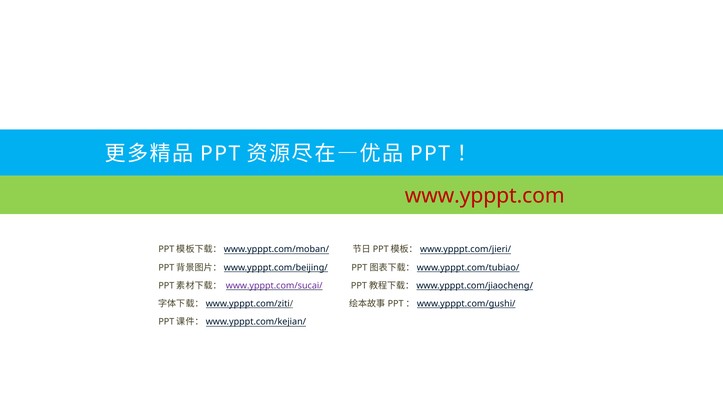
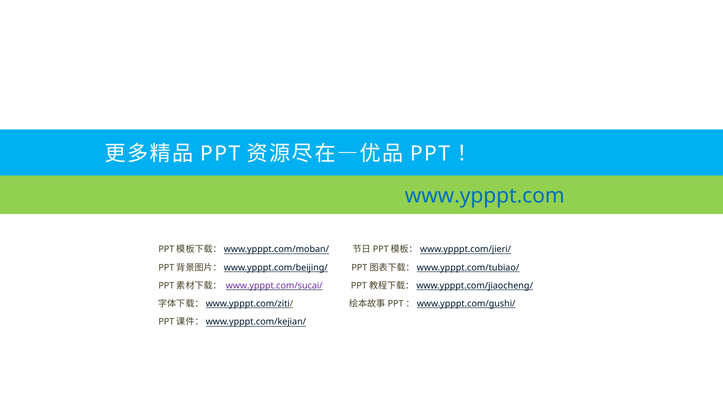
www.ypppt.com colour: red -> blue
